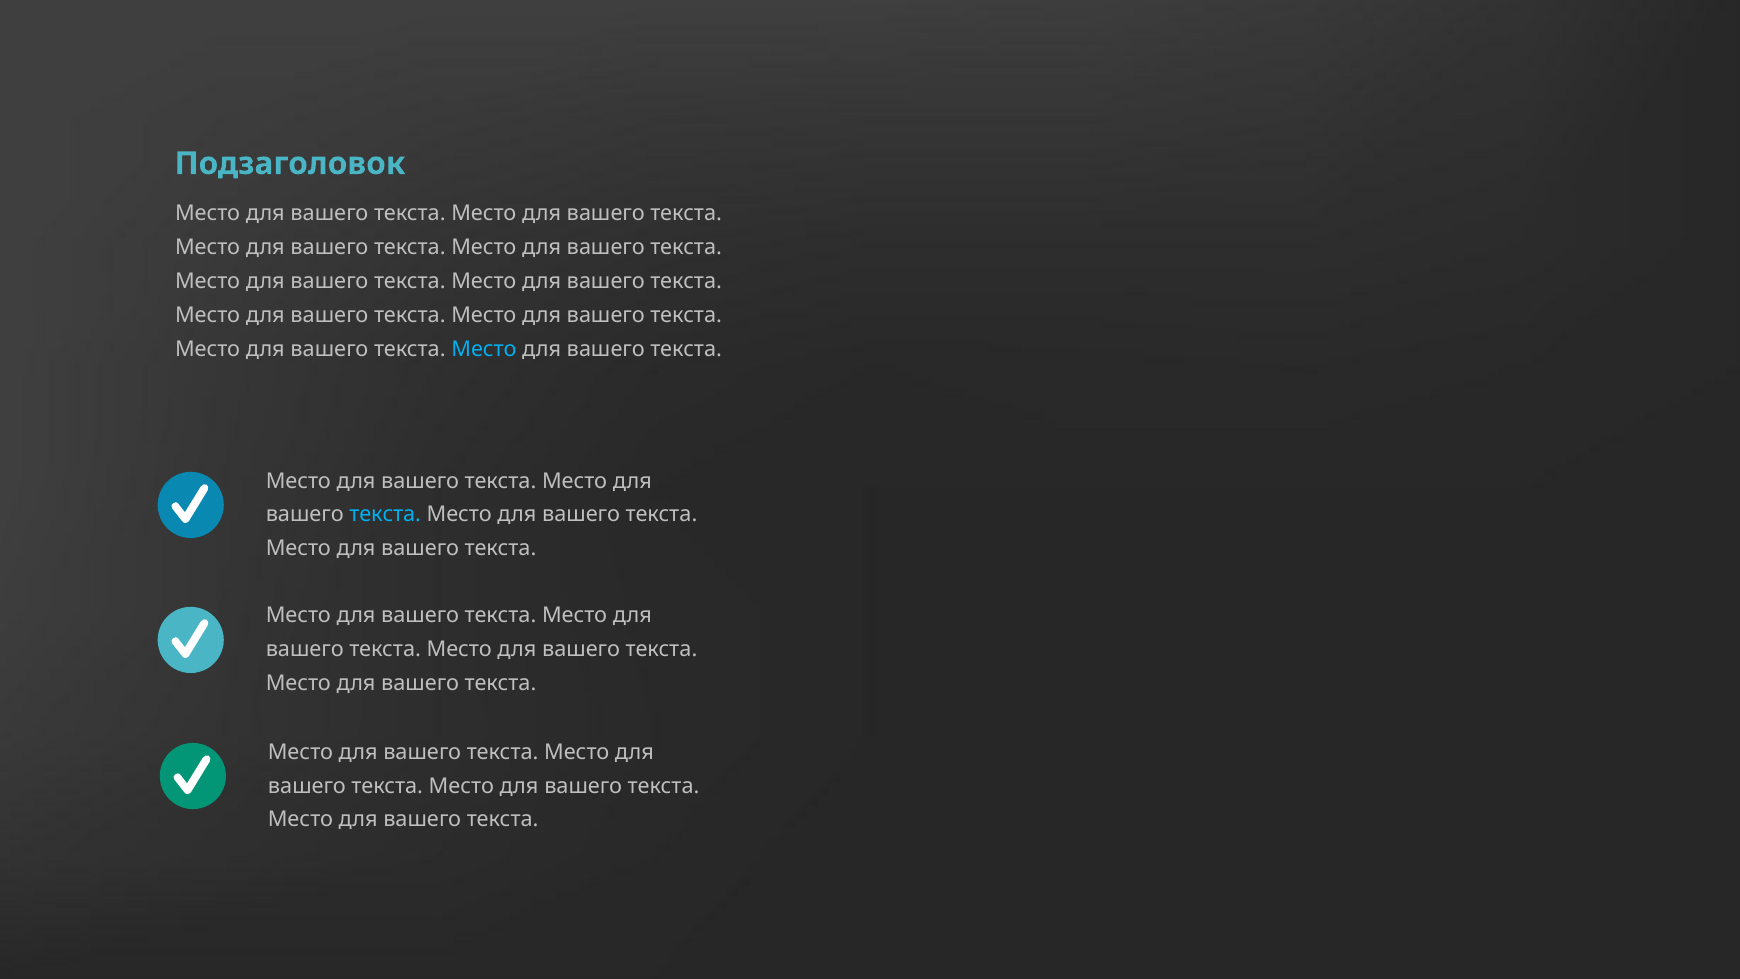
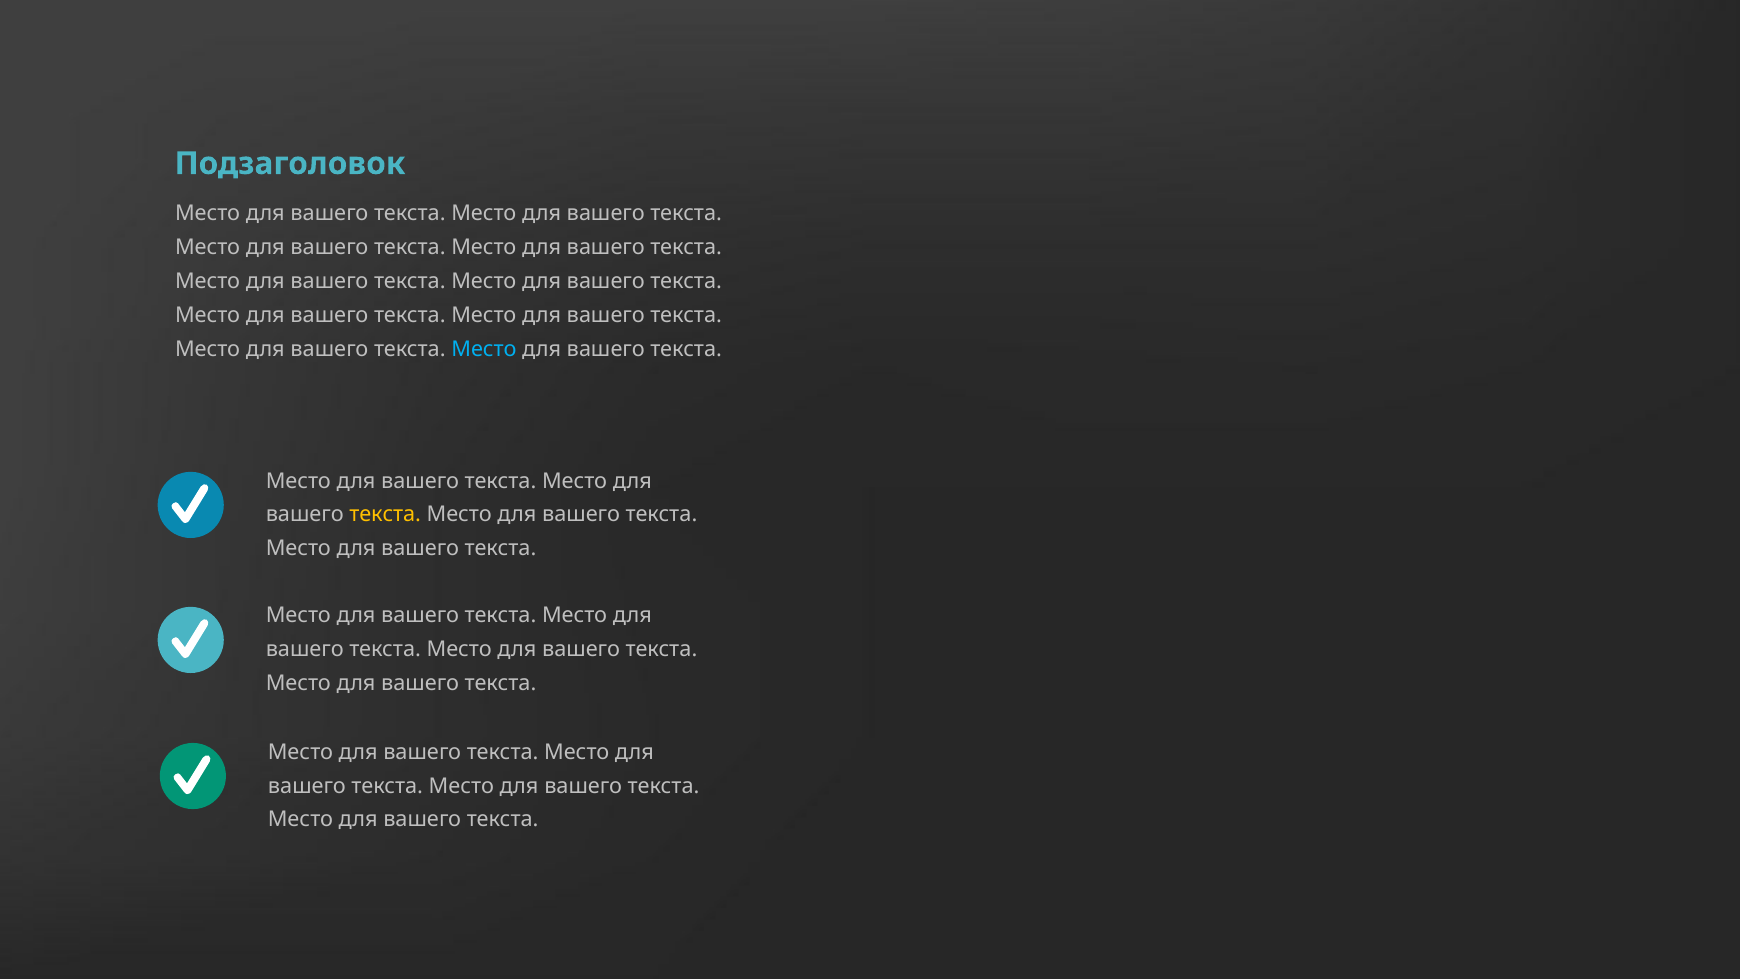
текста at (385, 515) colour: light blue -> yellow
